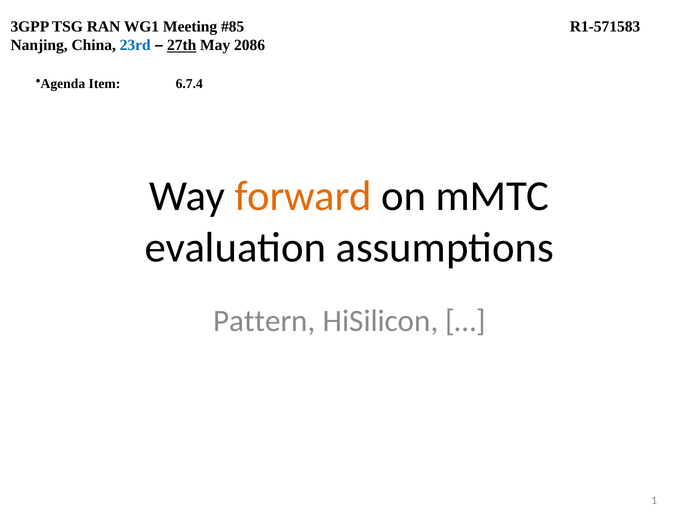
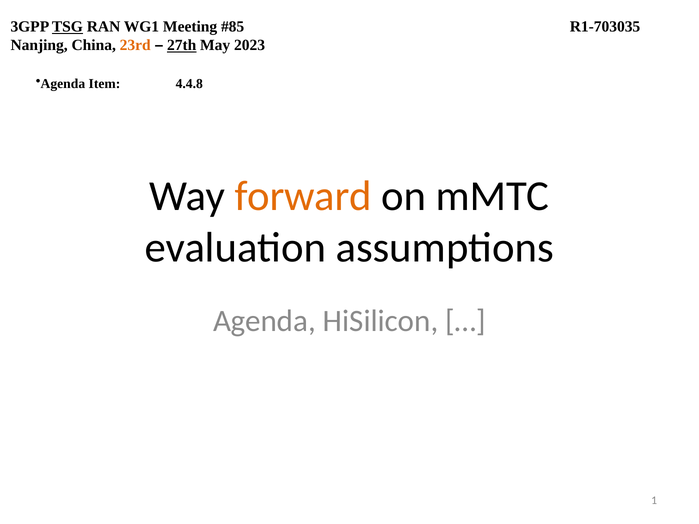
TSG underline: none -> present
R1-571583: R1-571583 -> R1-703035
23rd colour: blue -> orange
2086: 2086 -> 2023
6.7.4: 6.7.4 -> 4.4.8
Pattern at (264, 321): Pattern -> Agenda
